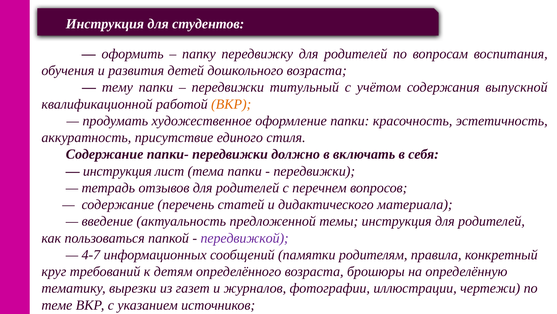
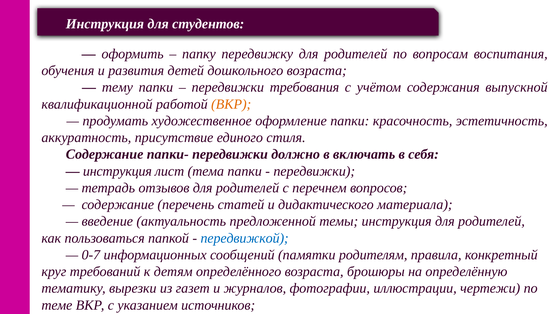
титульный: титульный -> требования
передвижкой colour: purple -> blue
4-7: 4-7 -> 0-7
